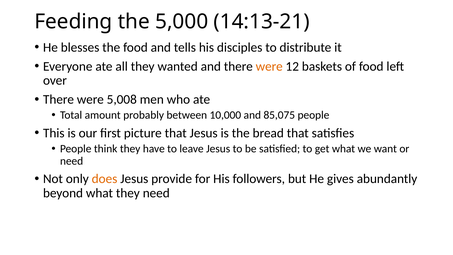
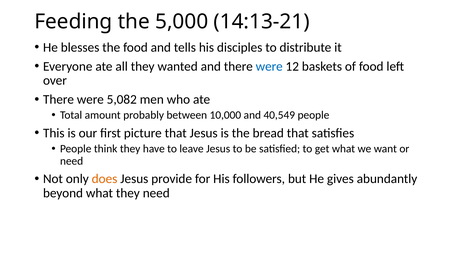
were at (269, 66) colour: orange -> blue
5,008: 5,008 -> 5,082
85,075: 85,075 -> 40,549
